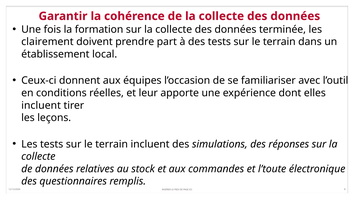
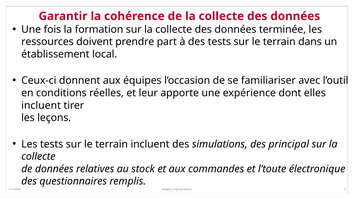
clairement: clairement -> ressources
réponses: réponses -> principal
